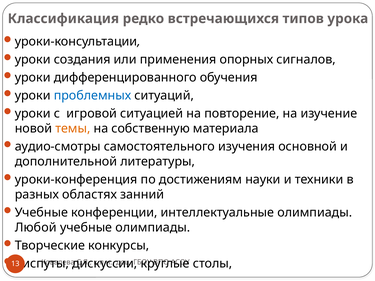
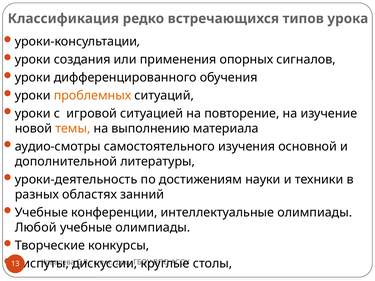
проблемных colour: blue -> orange
собственную: собственную -> выполнению
уроки-конференция: уроки-конференция -> уроки-деятельность
